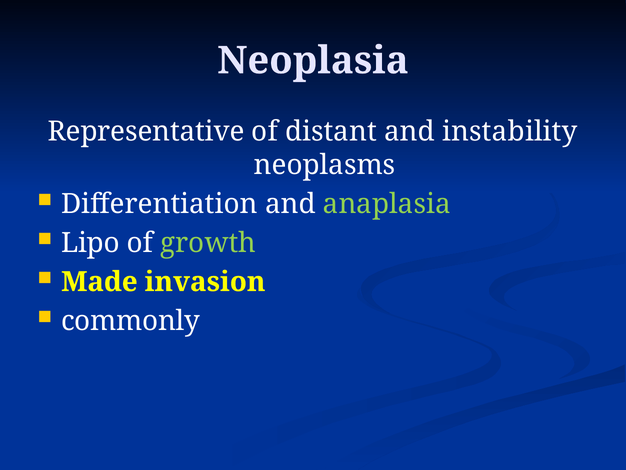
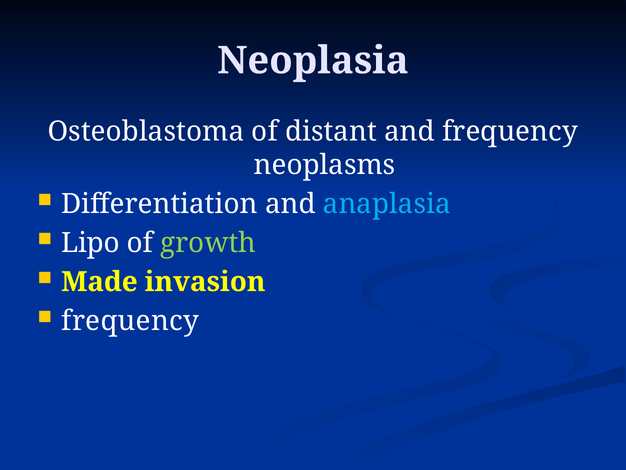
Representative: Representative -> Osteoblastoma
and instability: instability -> frequency
anaplasia colour: light green -> light blue
commonly at (130, 321): commonly -> frequency
